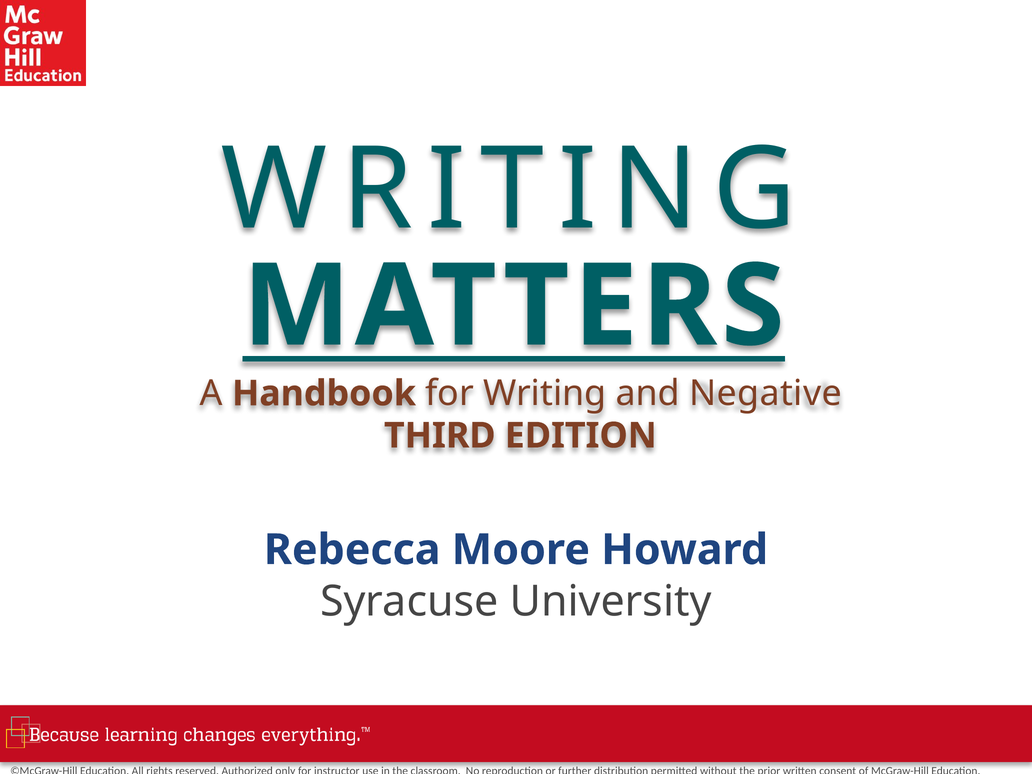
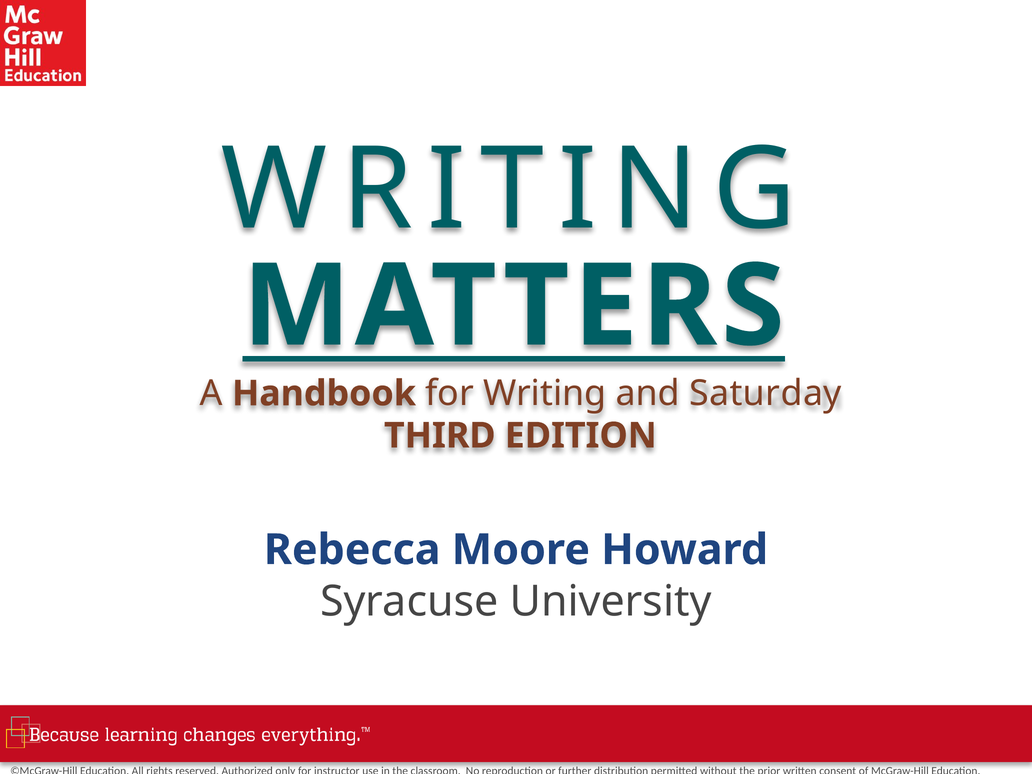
Negative: Negative -> Saturday
